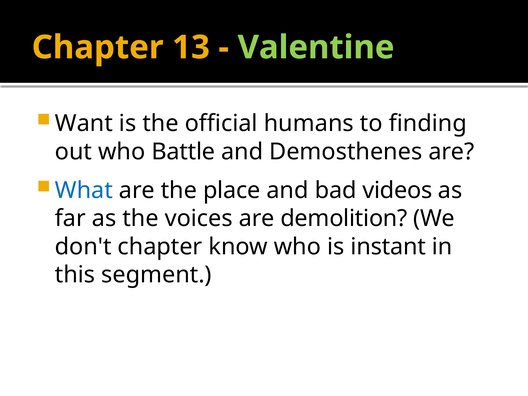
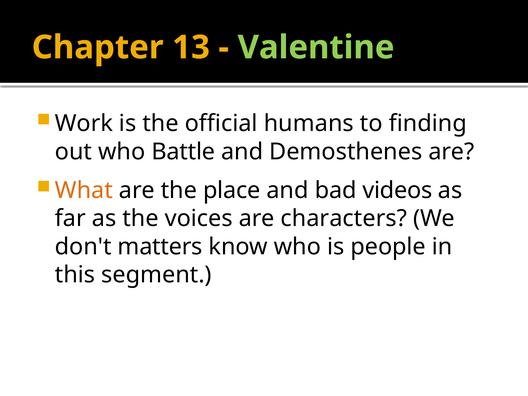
Want: Want -> Work
What colour: blue -> orange
demolition: demolition -> characters
don't chapter: chapter -> matters
instant: instant -> people
